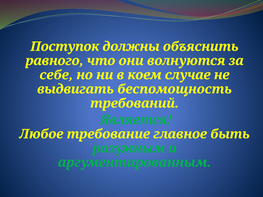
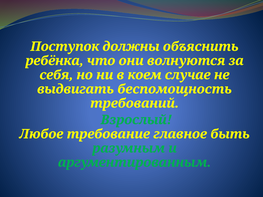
равного: равного -> ребёнка
себе: себе -> себя
Является: Является -> Взрослый
